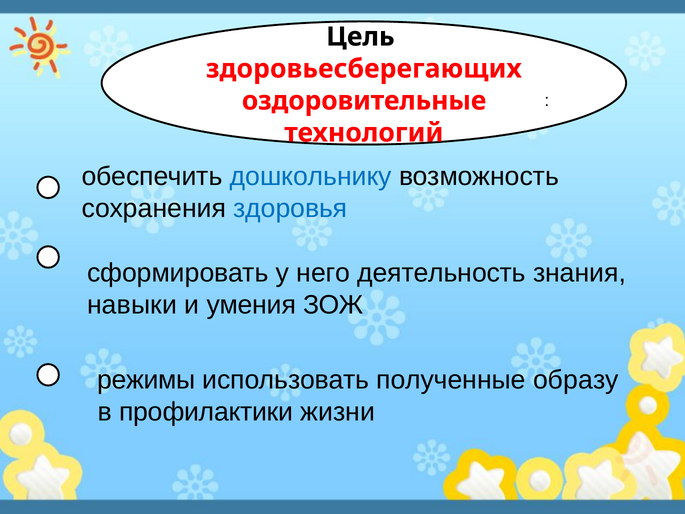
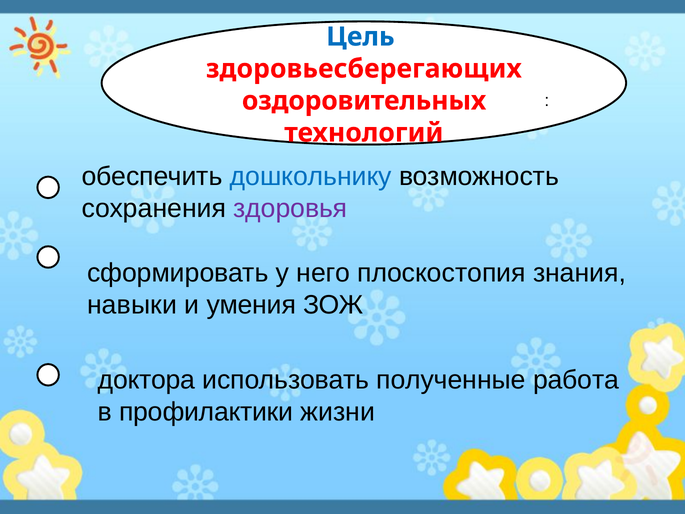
Цель colour: black -> blue
оздоровительные: оздоровительные -> оздоровительных
здоровья colour: blue -> purple
деятельность: деятельность -> плоскостопия
режимы: режимы -> доктора
образу: образу -> работа
